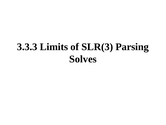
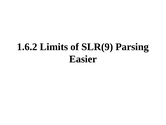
3.3.3: 3.3.3 -> 1.6.2
SLR(3: SLR(3 -> SLR(9
Solves: Solves -> Easier
